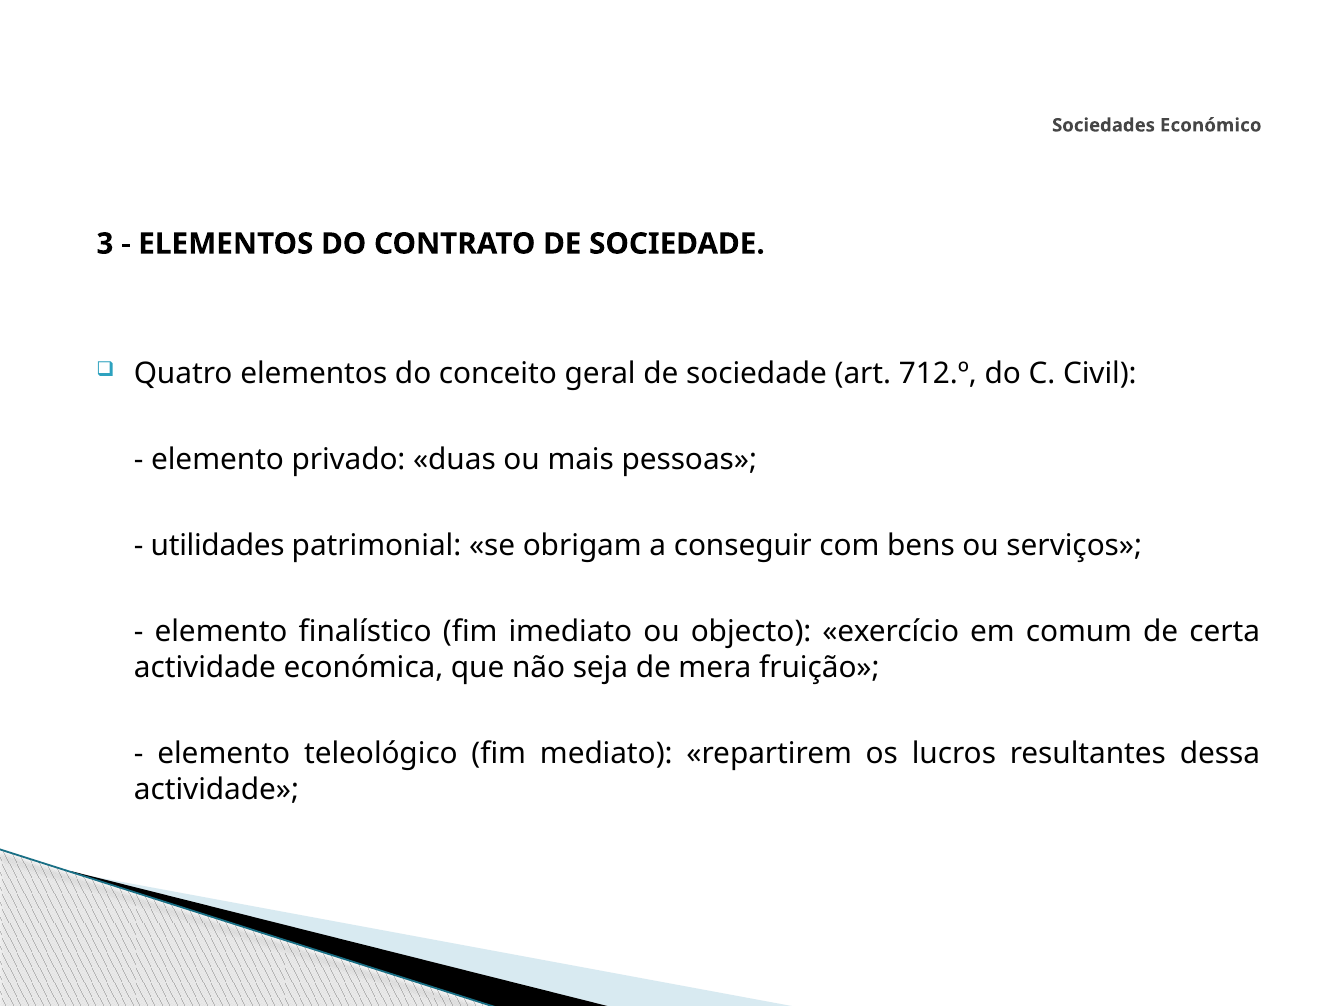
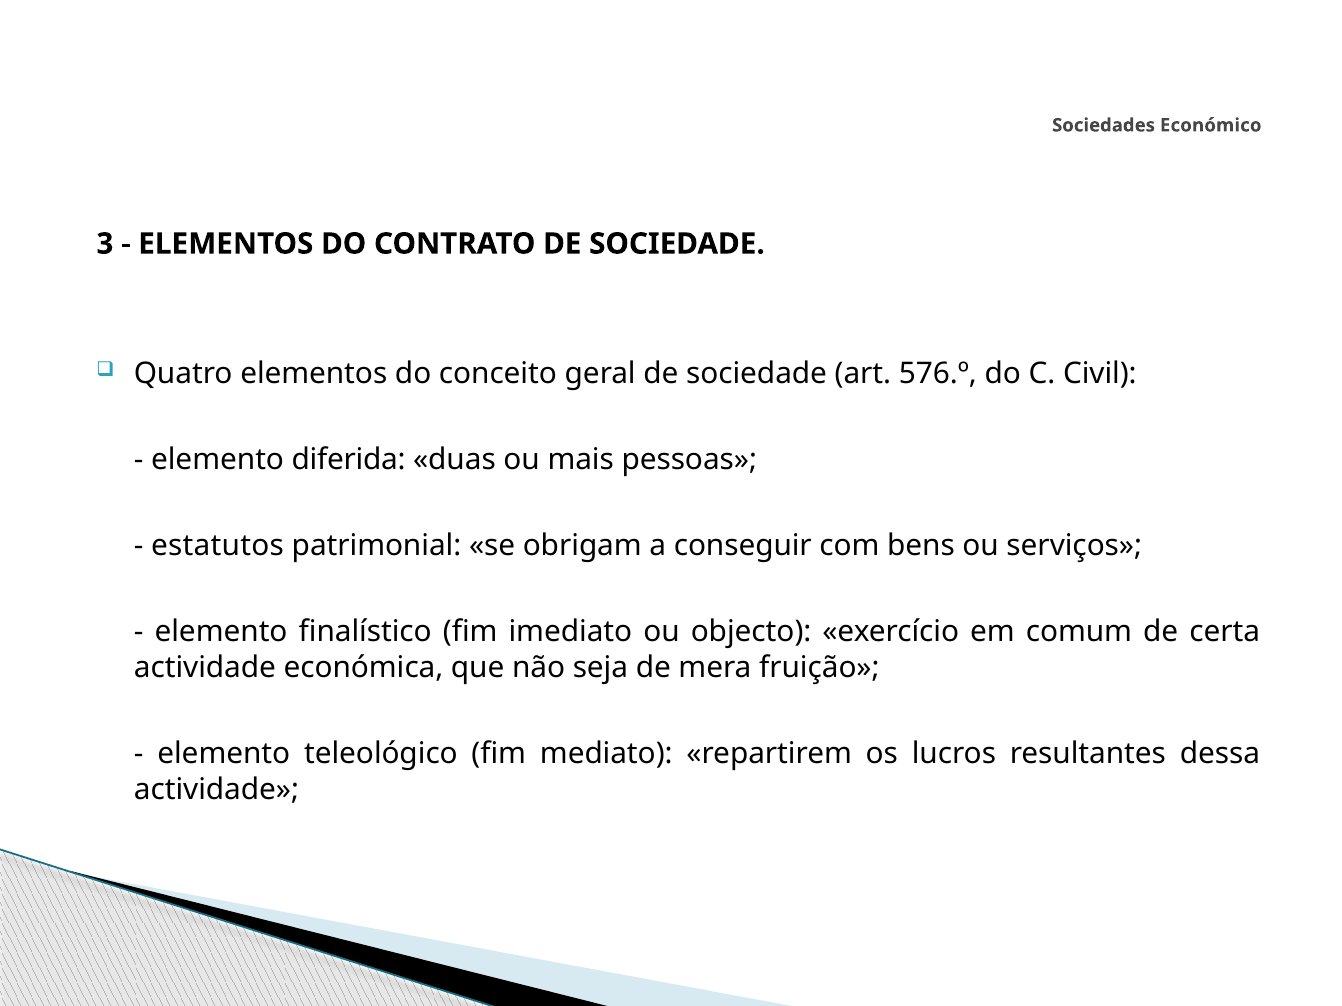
712.º: 712.º -> 576.º
privado: privado -> diferida
utilidades: utilidades -> estatutos
